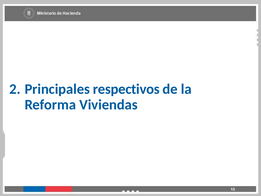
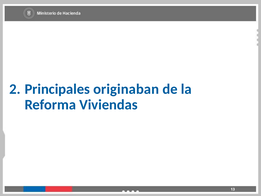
respectivos: respectivos -> originaban
